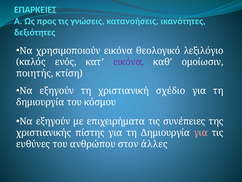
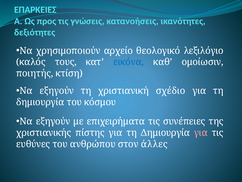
χρησιμοποιούν εικόνα: εικόνα -> αρχείο
ενός: ενός -> τους
εικόνα at (129, 62) colour: purple -> blue
